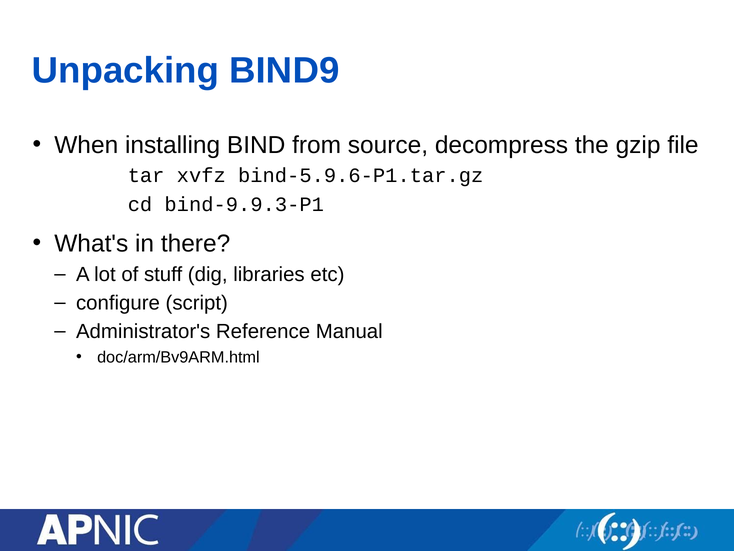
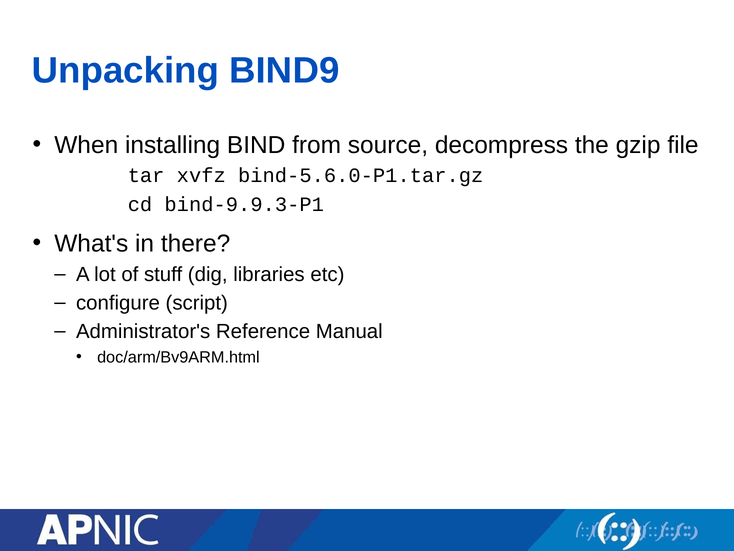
bind-5.9.6-P1.tar.gz: bind-5.9.6-P1.tar.gz -> bind-5.6.0-P1.tar.gz
